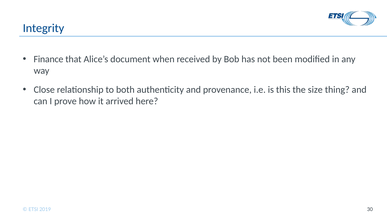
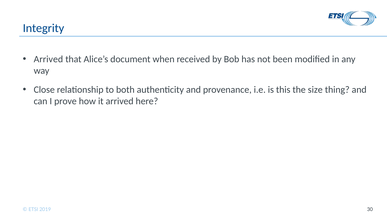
Finance at (48, 59): Finance -> Arrived
